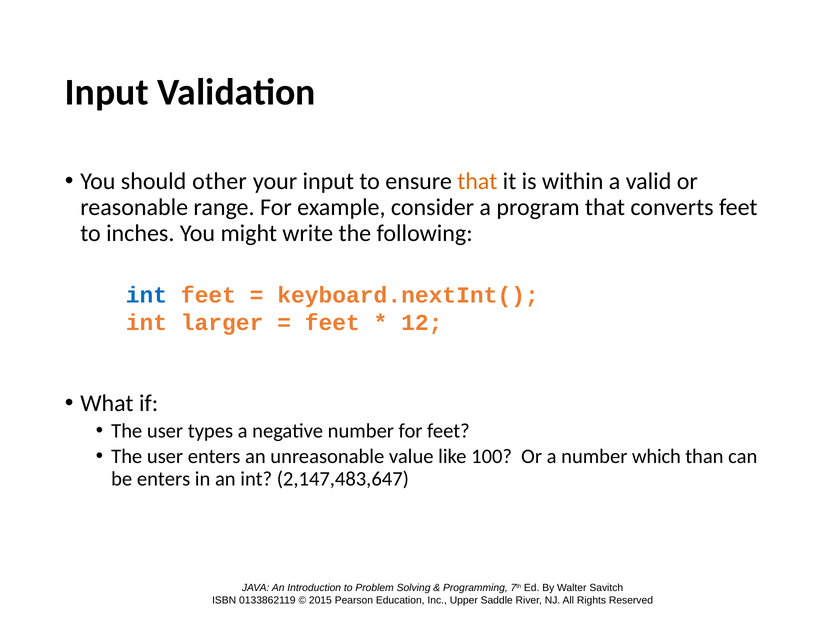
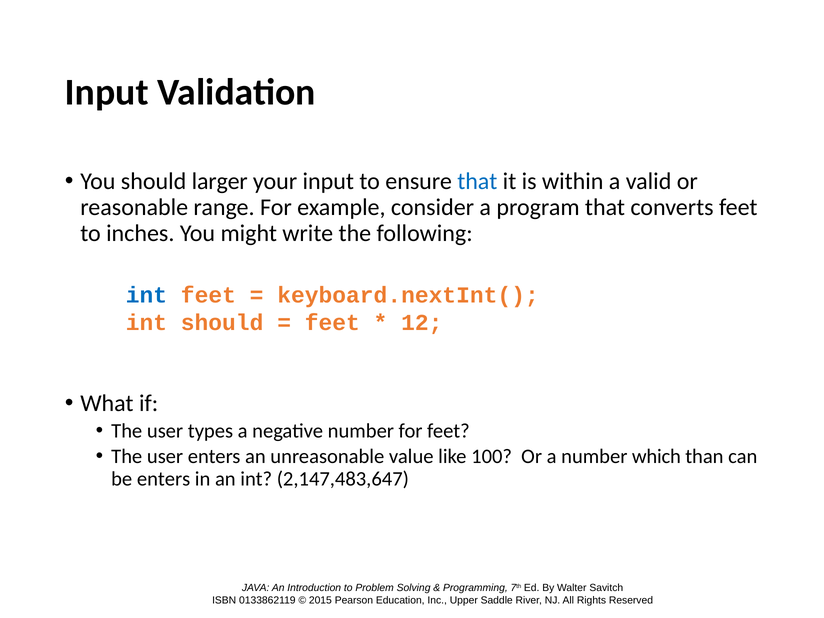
other: other -> larger
that at (477, 181) colour: orange -> blue
int larger: larger -> should
